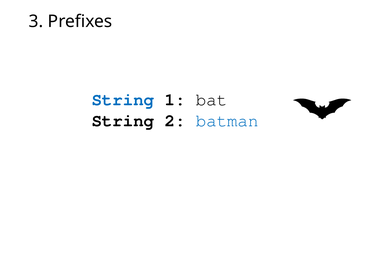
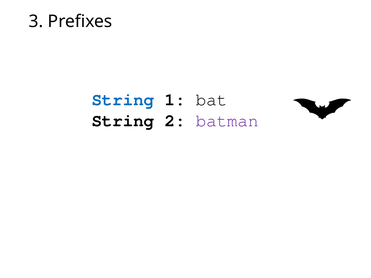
batman colour: blue -> purple
